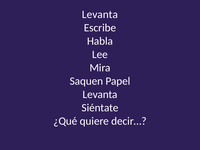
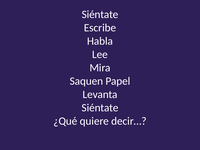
Levanta at (100, 14): Levanta -> Siéntate
